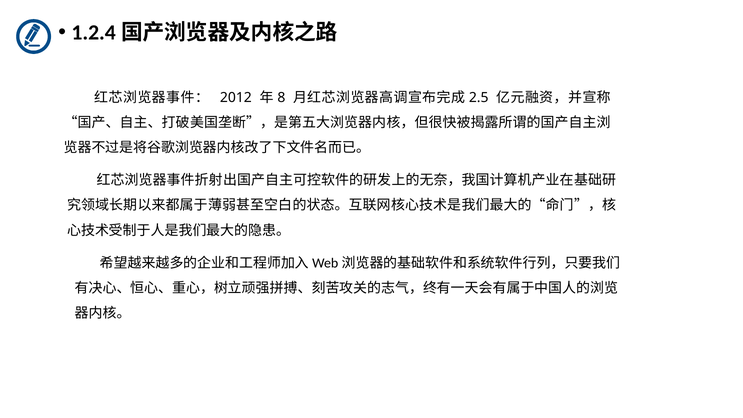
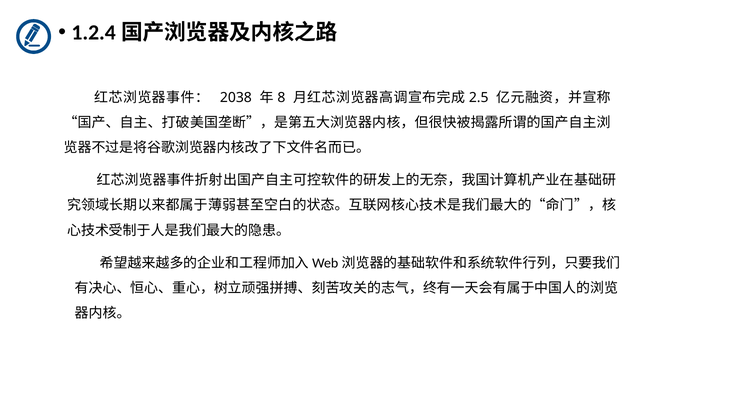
2012: 2012 -> 2038
